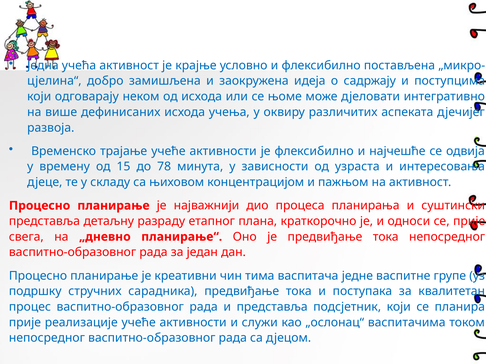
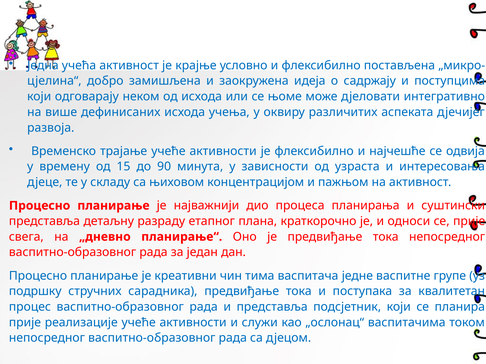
78: 78 -> 90
